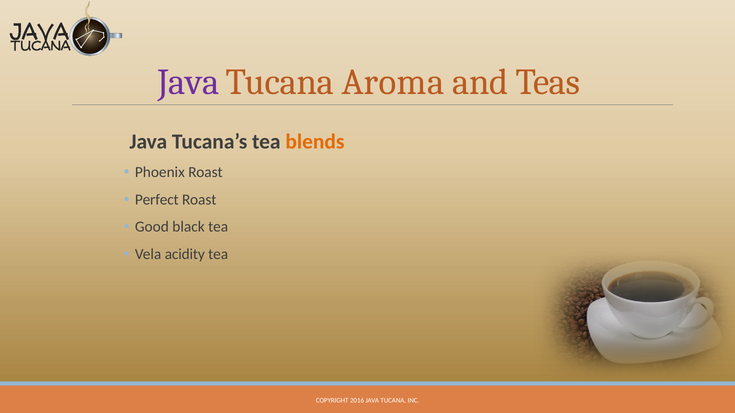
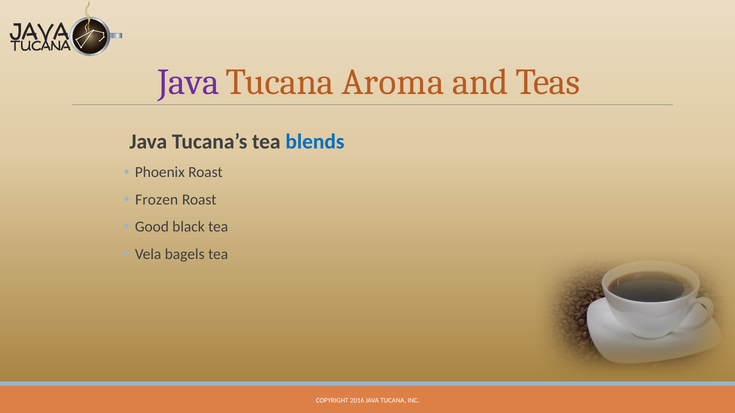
blends colour: orange -> blue
Perfect: Perfect -> Frozen
acidity: acidity -> bagels
